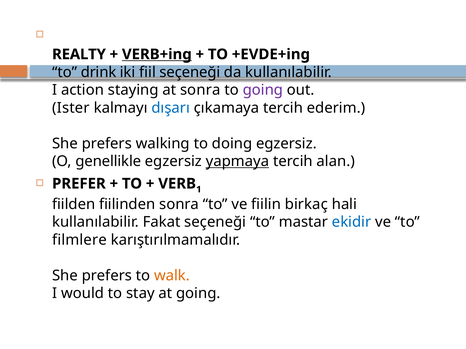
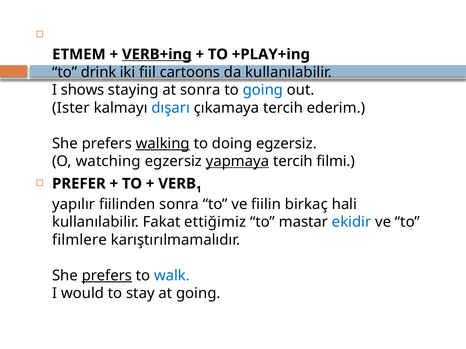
REALTY: REALTY -> ETMEM
+EVDE+ing: +EVDE+ing -> +PLAY+ing
fiil seçeneği: seçeneği -> cartoons
action: action -> shows
going at (263, 90) colour: purple -> blue
walking underline: none -> present
genellikle: genellikle -> watching
alan: alan -> filmi
fiilden: fiilden -> yapılır
Fakat seçeneği: seçeneği -> ettiğimiz
prefers at (107, 276) underline: none -> present
walk colour: orange -> blue
